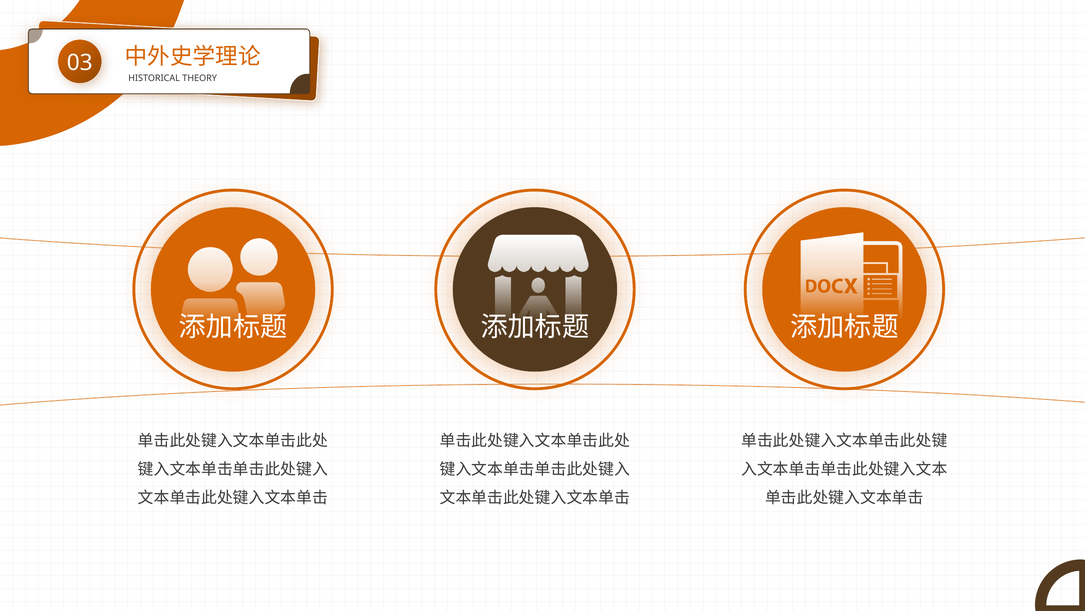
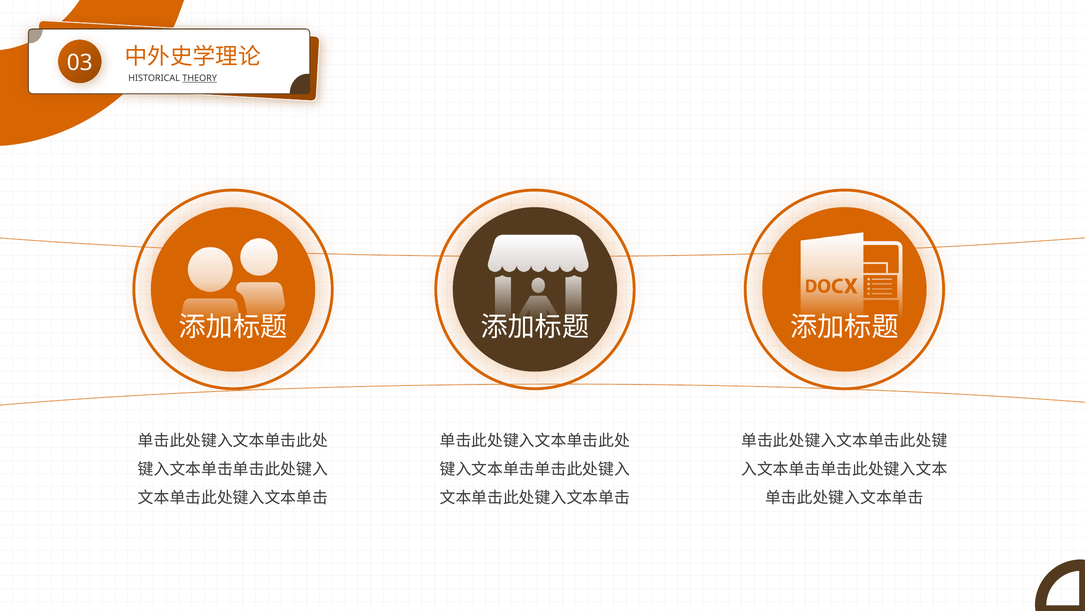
THEORY underline: none -> present
